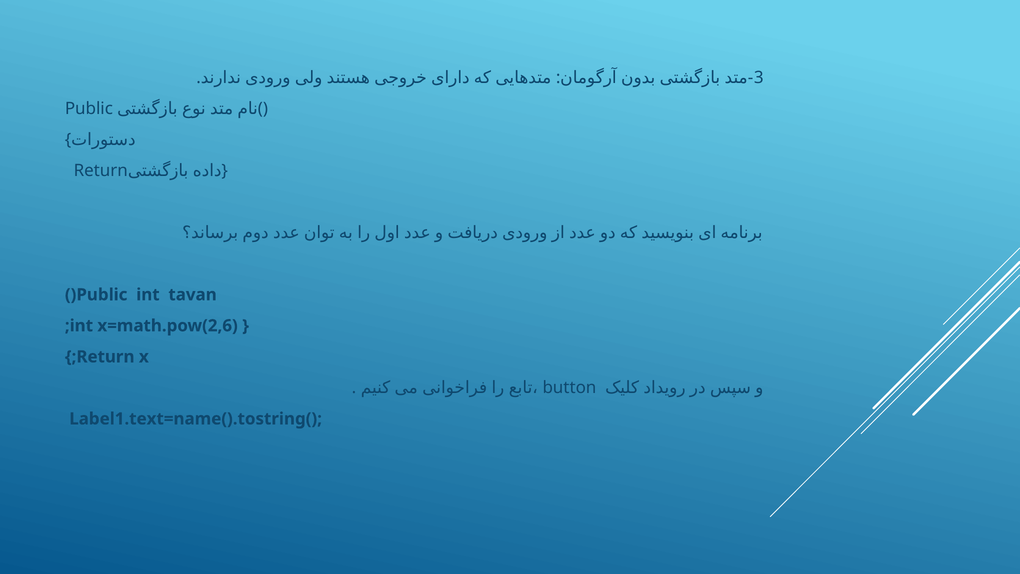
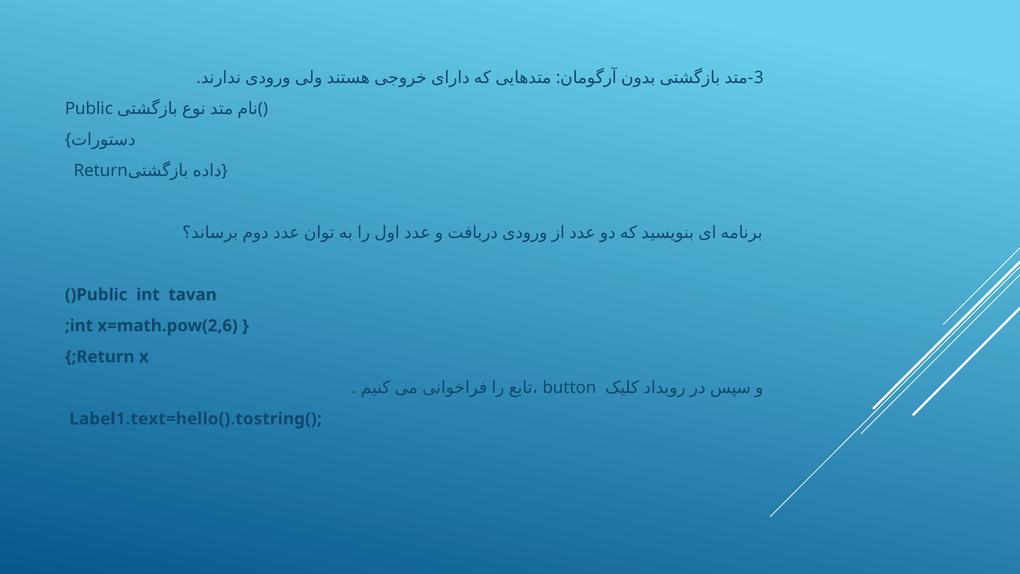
Label1.text=name().tostring(: Label1.text=name().tostring( -> Label1.text=hello().tostring(
